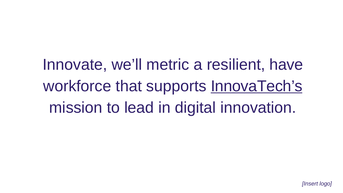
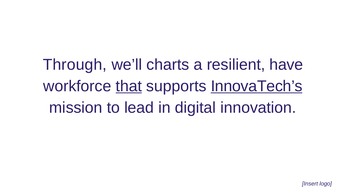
Innovate: Innovate -> Through
metric: metric -> charts
that underline: none -> present
